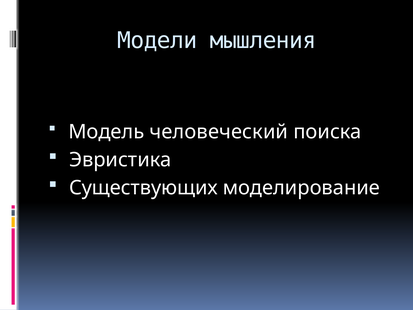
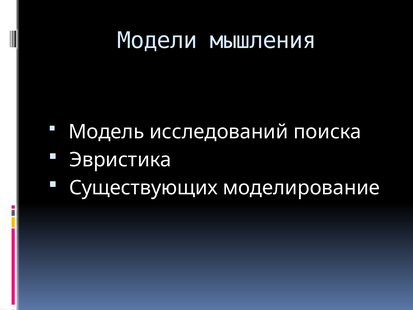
человеческий: человеческий -> исследований
